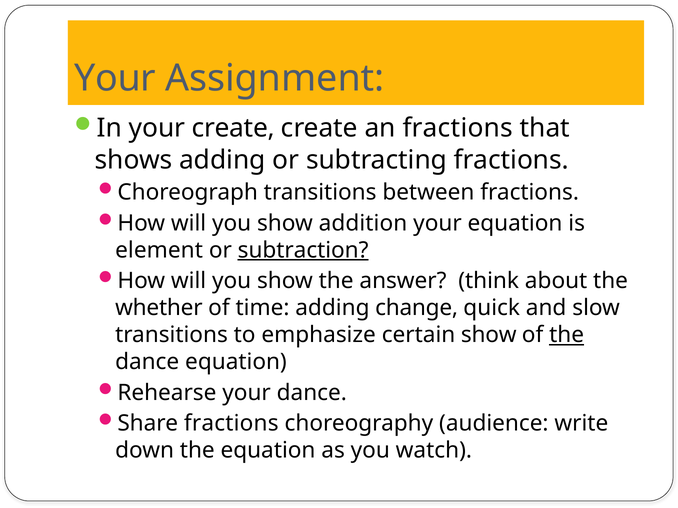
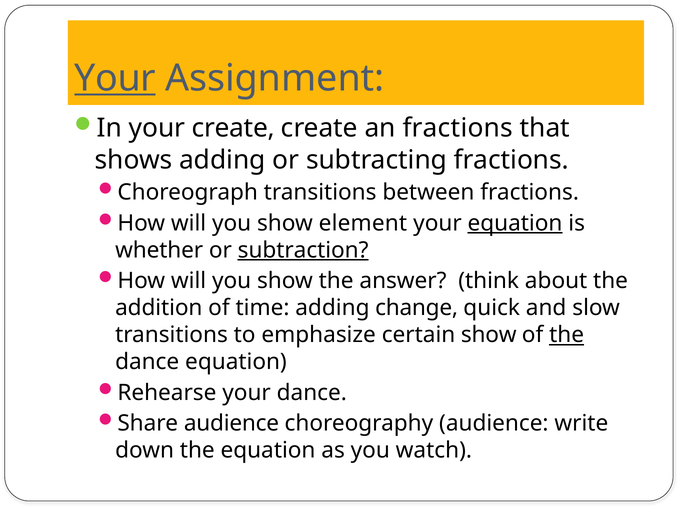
Your at (115, 78) underline: none -> present
addition: addition -> element
equation at (515, 223) underline: none -> present
element: element -> whether
whether: whether -> addition
Share fractions: fractions -> audience
